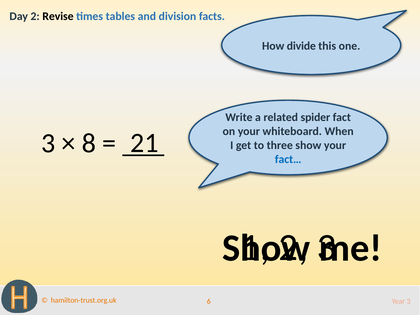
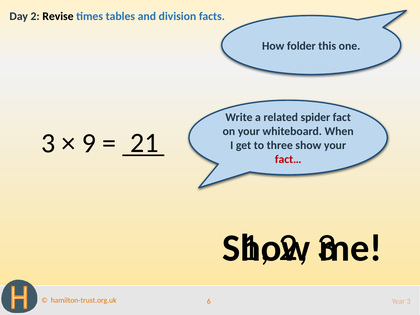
divide: divide -> folder
8: 8 -> 9
fact… colour: blue -> red
